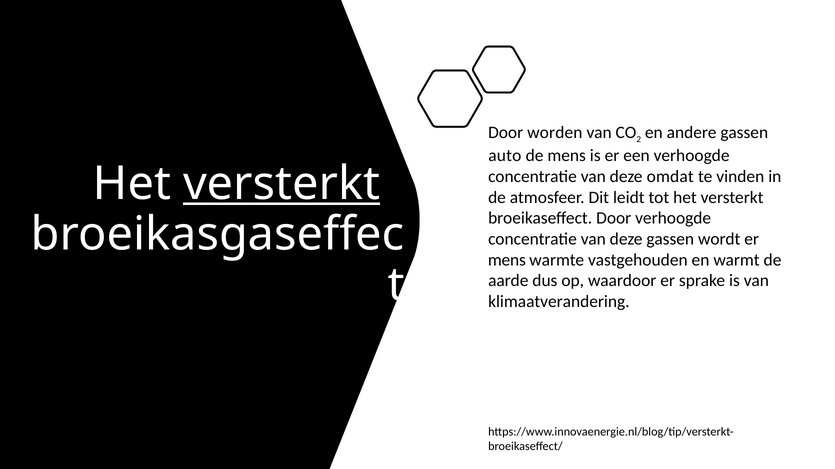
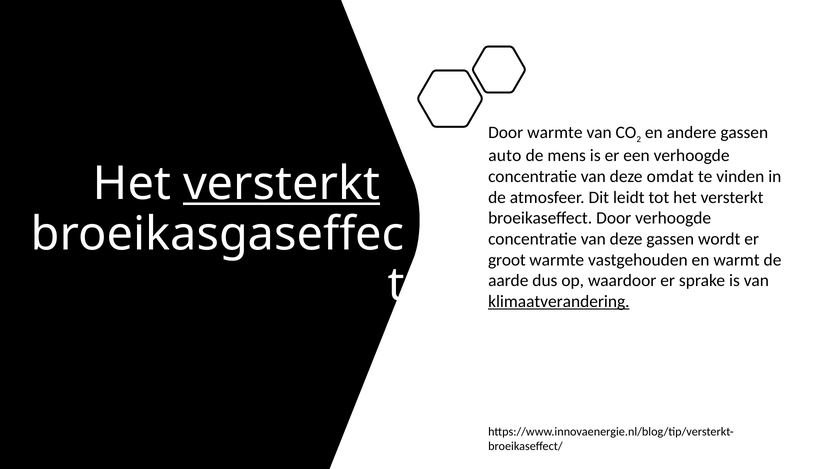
Door worden: worden -> warmte
mens at (507, 260): mens -> groot
klimaatverandering underline: none -> present
